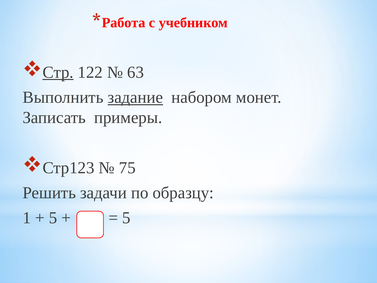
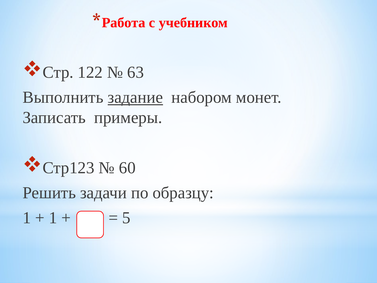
Стр underline: present -> none
75: 75 -> 60
5 at (53, 218): 5 -> 1
